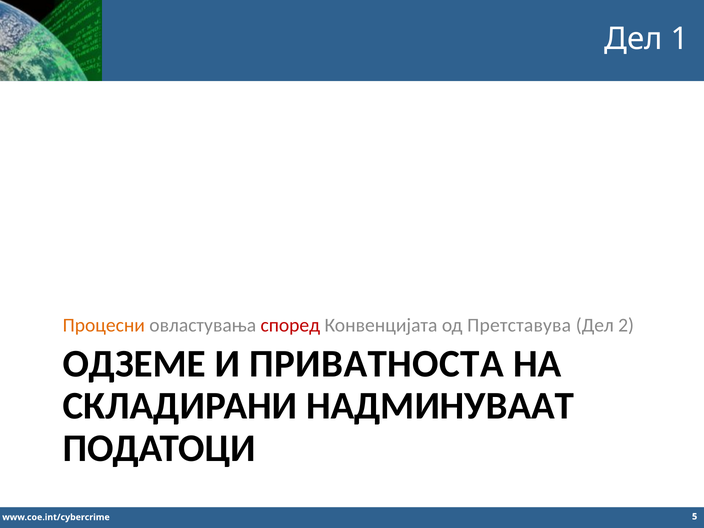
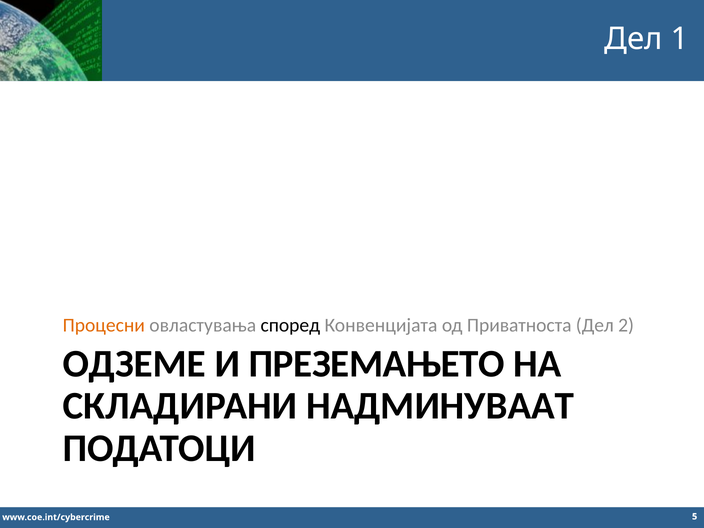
според colour: red -> black
Претставува: Претставува -> Приватноста
ПРИВАТНОСТА: ПРИВАТНОСТА -> ПРЕЗЕМАЊЕТО
